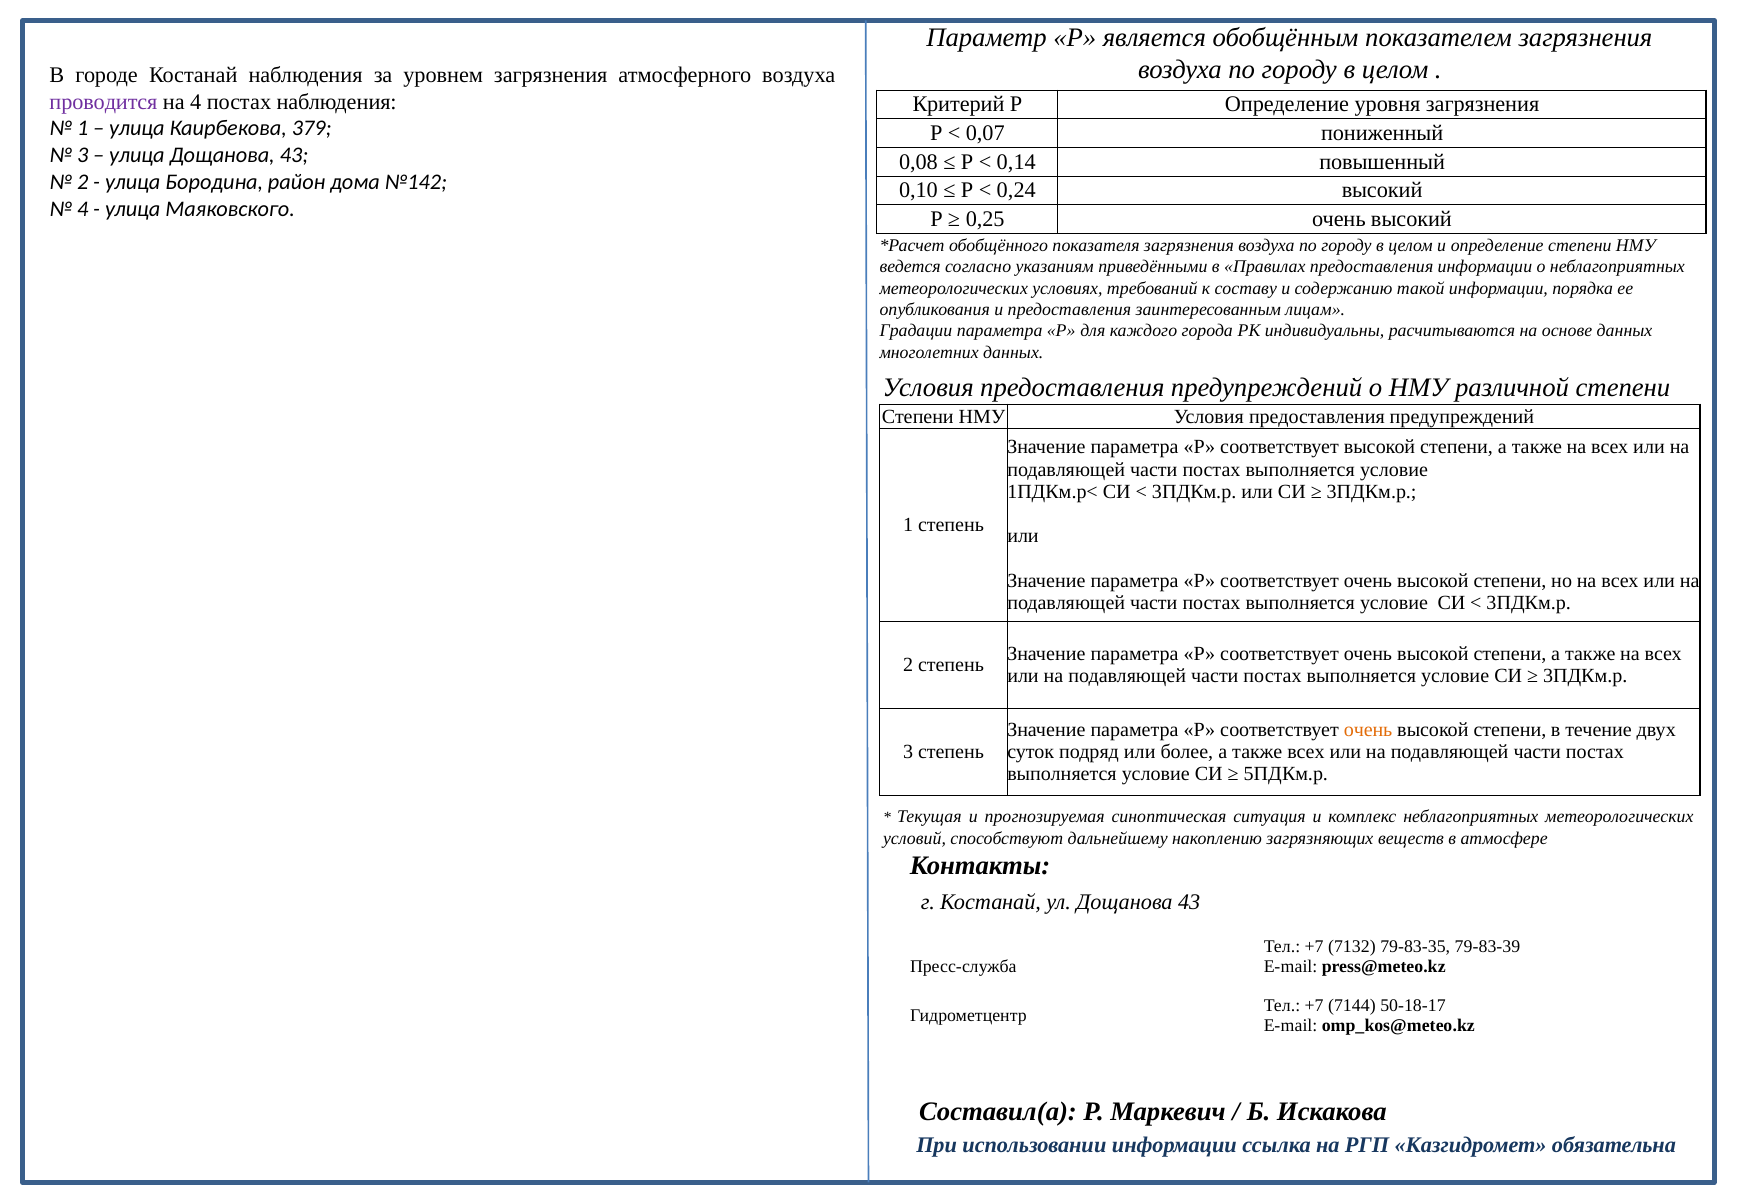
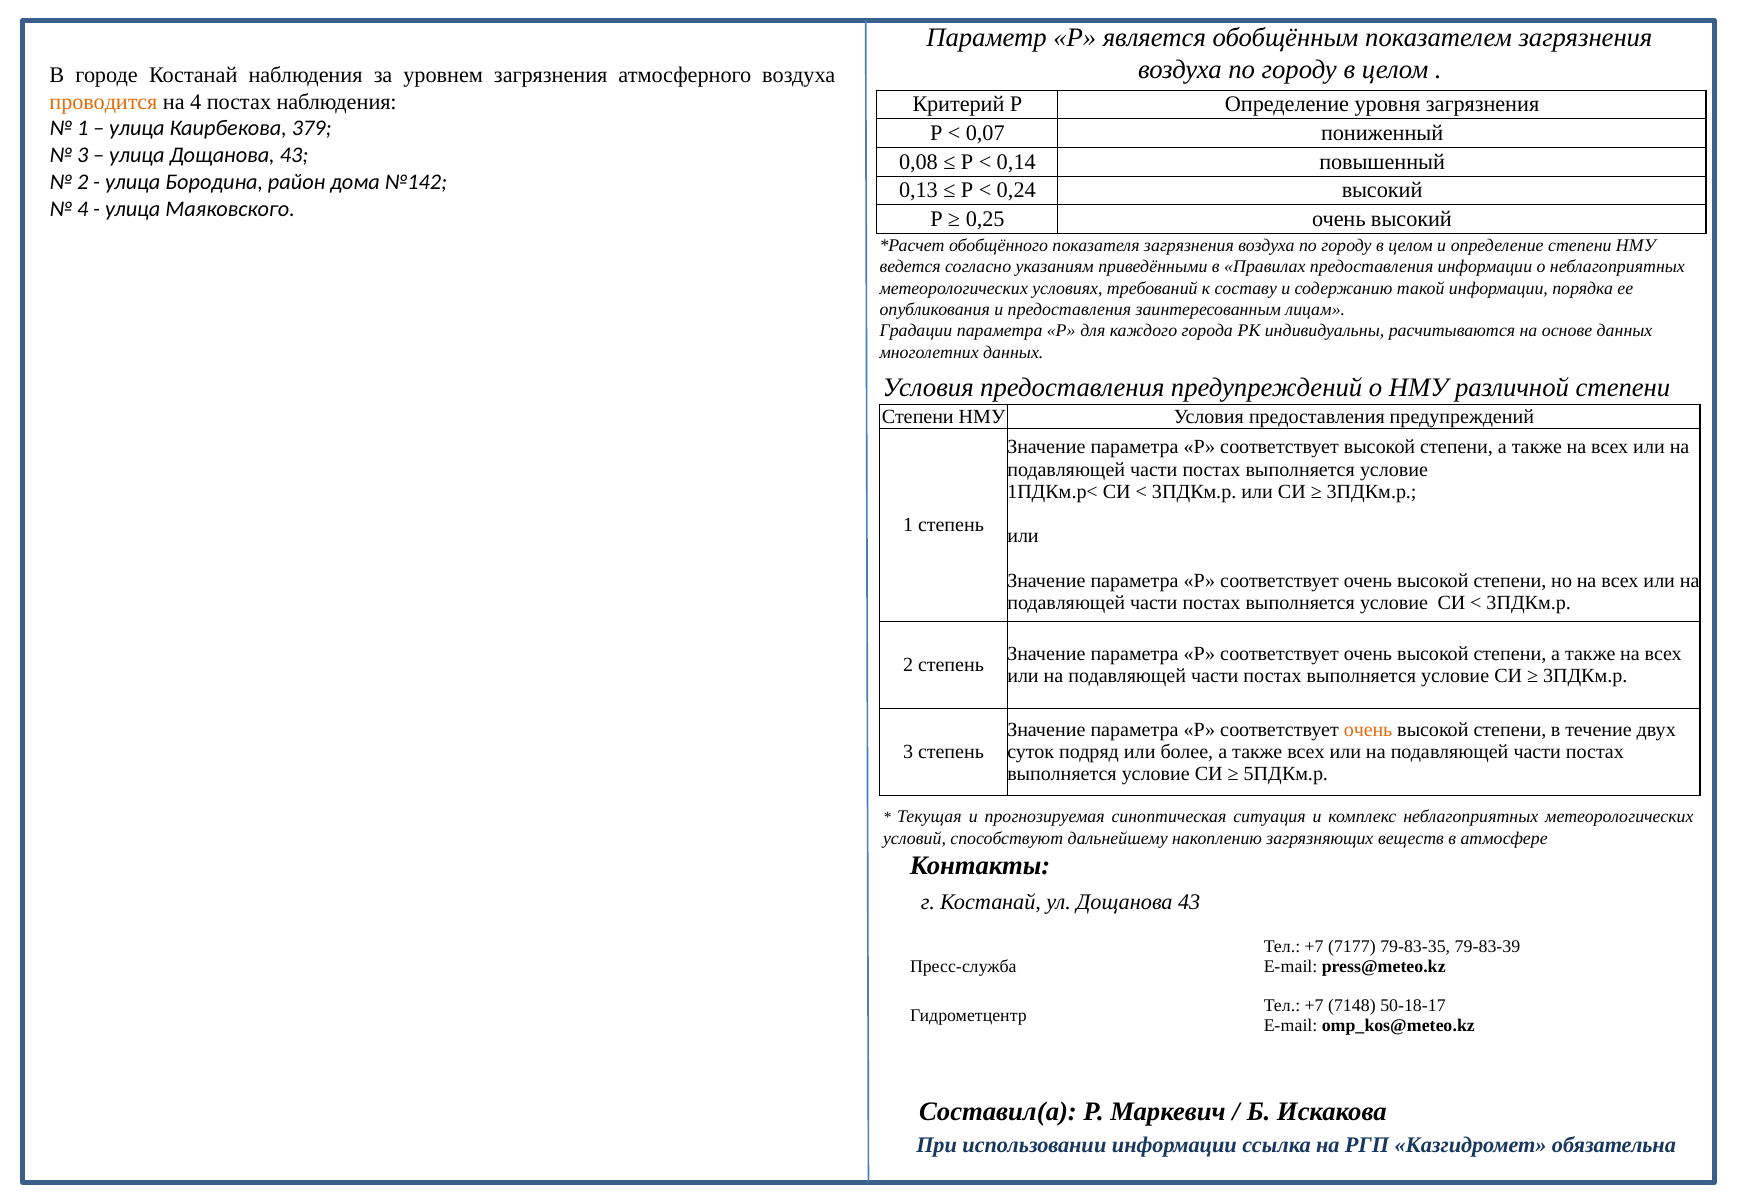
проводится colour: purple -> orange
0,10: 0,10 -> 0,13
7132: 7132 -> 7177
7144: 7144 -> 7148
